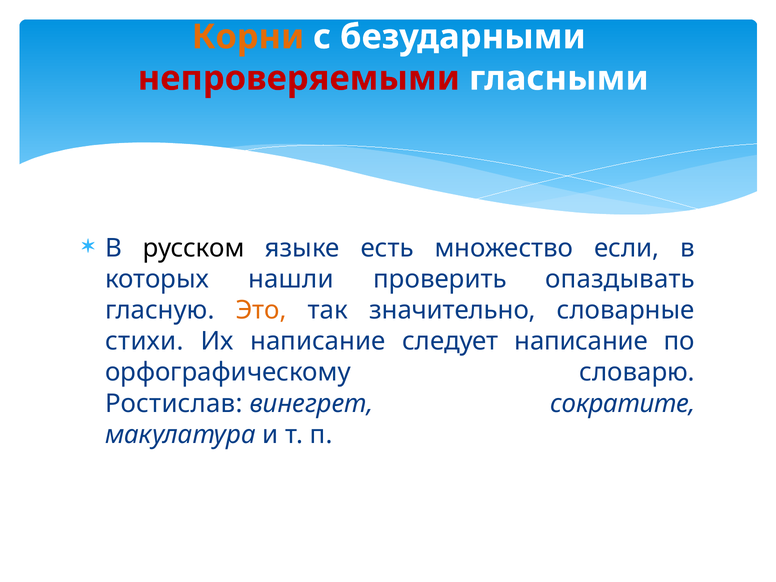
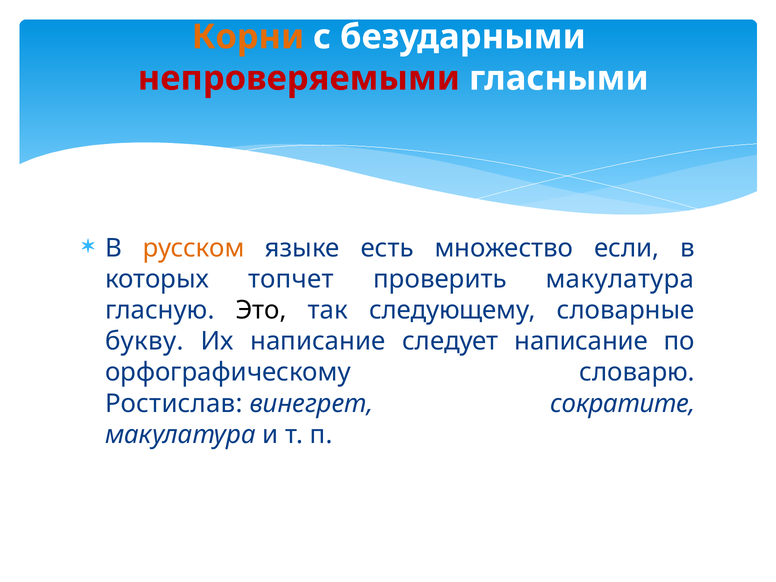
русском colour: black -> orange
нашли: нашли -> топчет
проверить опаздывать: опаздывать -> макулатура
Это colour: orange -> black
значительно: значительно -> следующему
стихи: стихи -> букву
